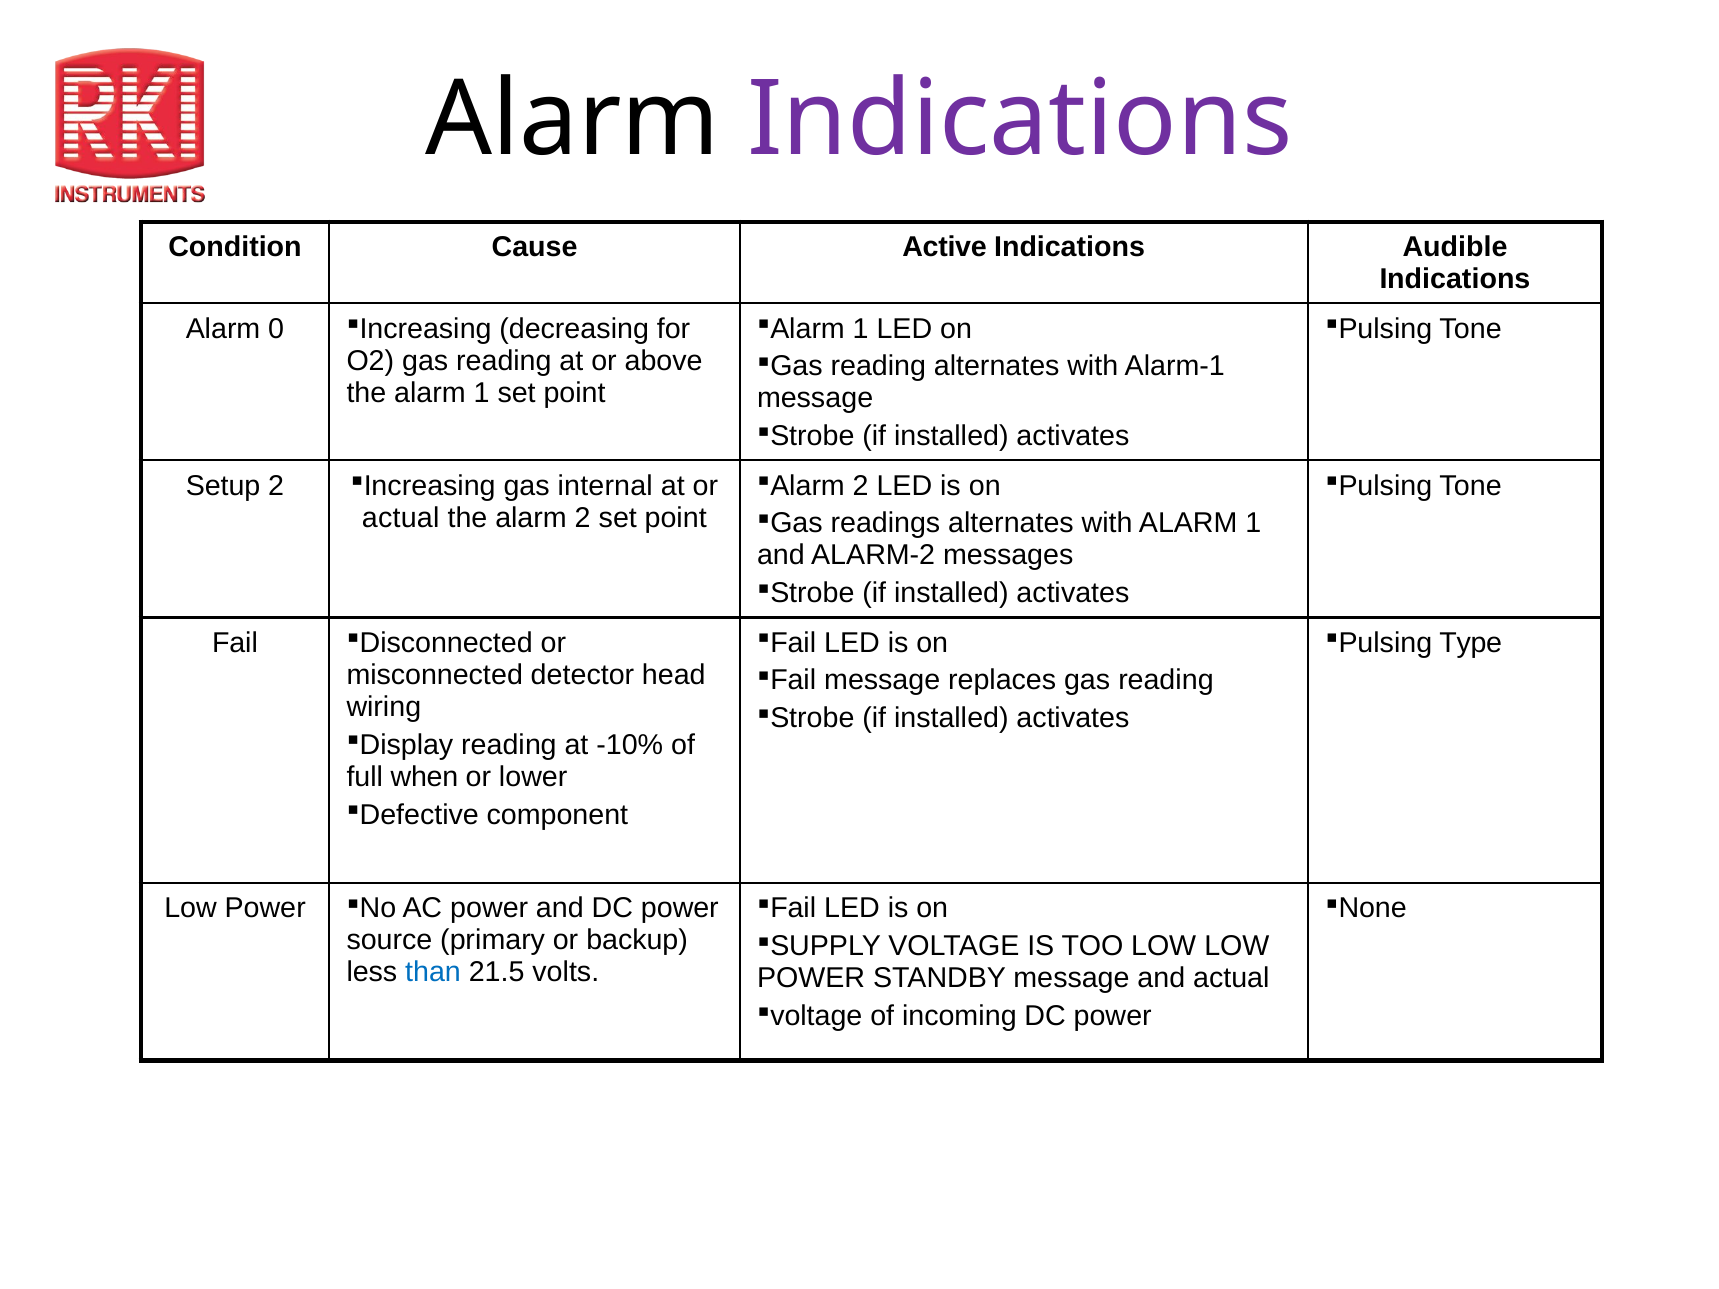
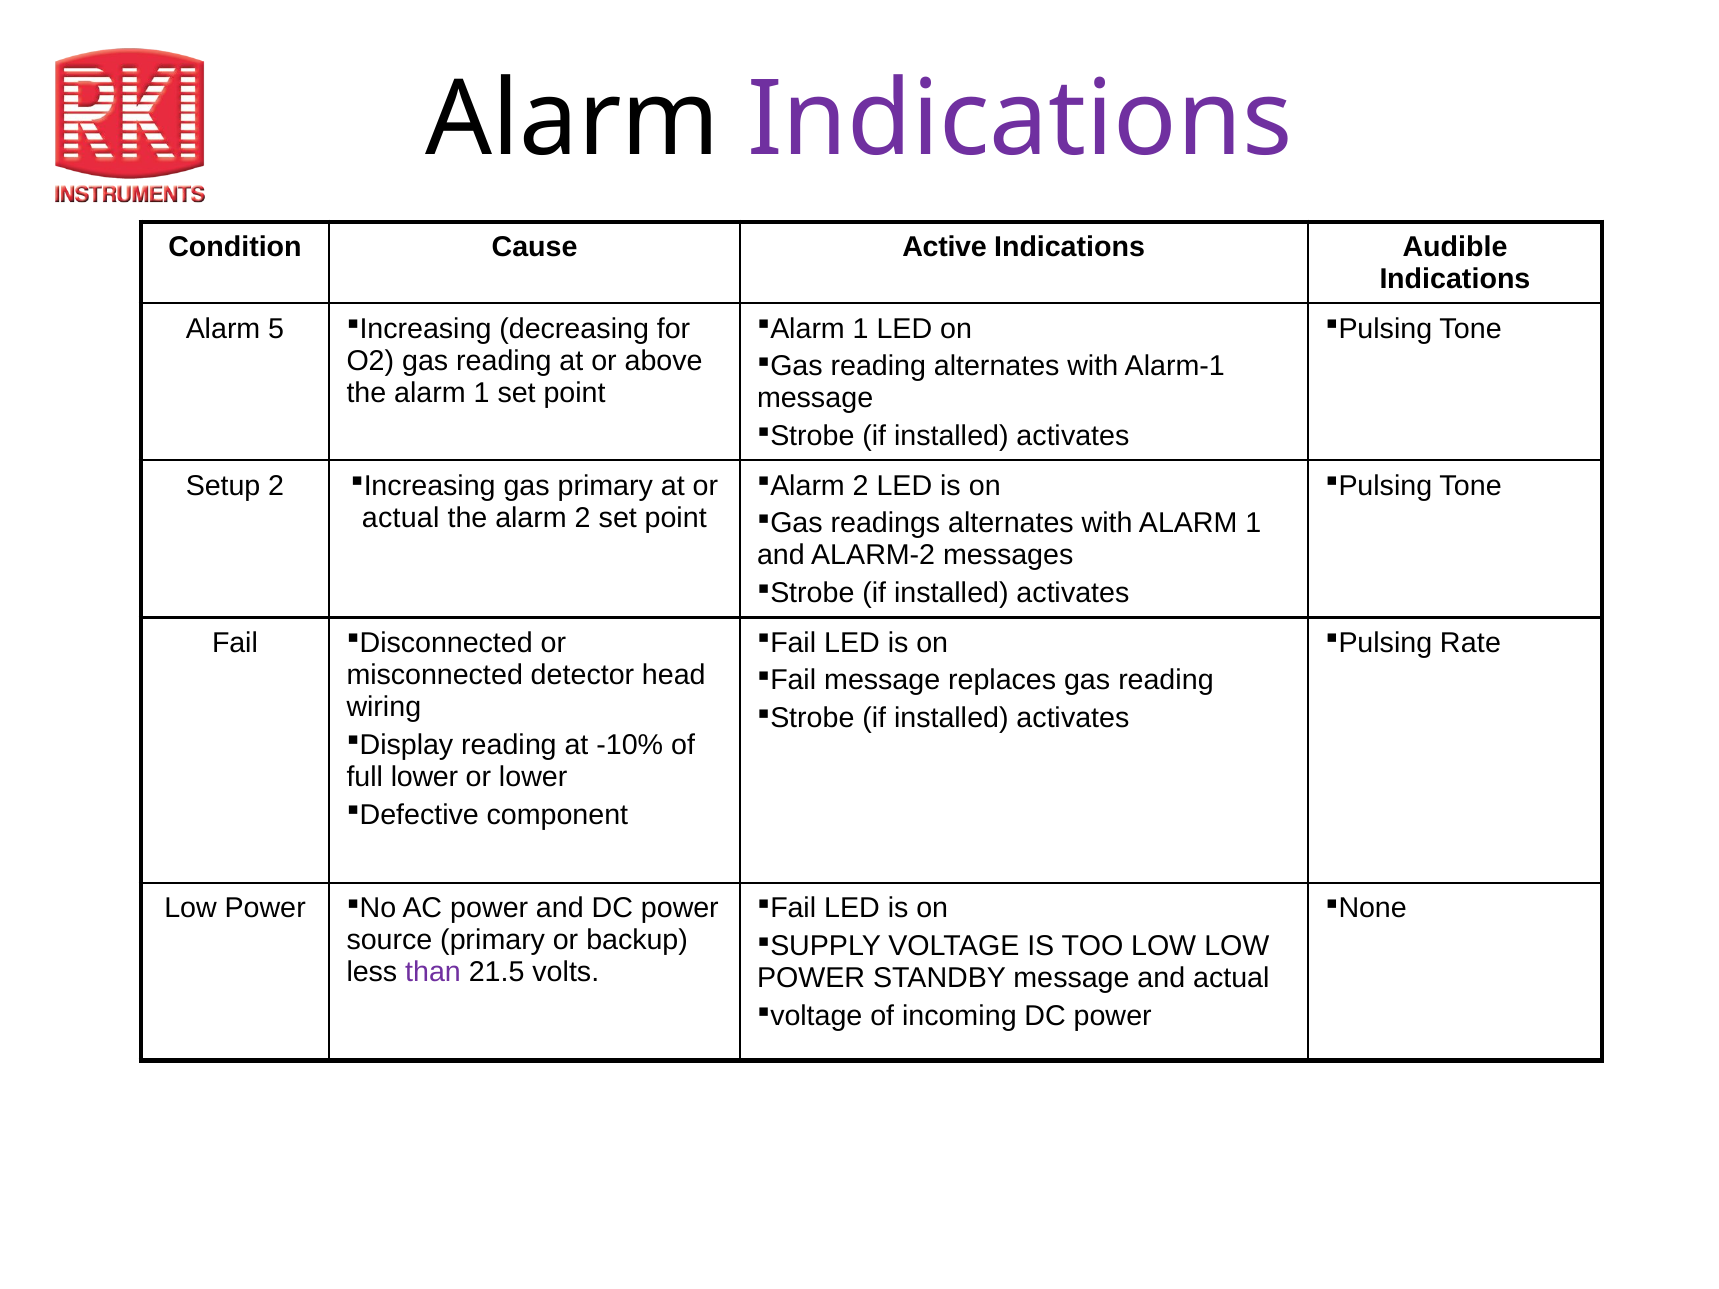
0: 0 -> 5
gas internal: internal -> primary
Type: Type -> Rate
full when: when -> lower
than colour: blue -> purple
